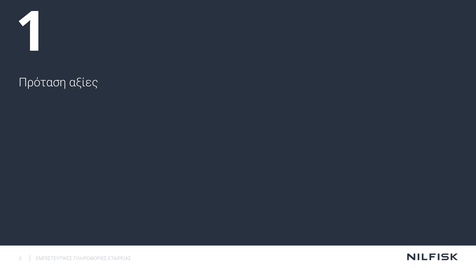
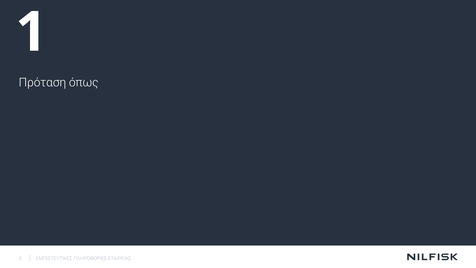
αξίες: αξίες -> όπως
